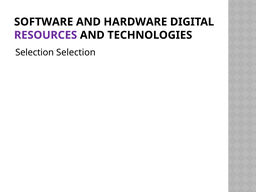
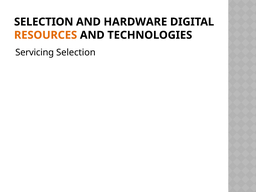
SOFTWARE at (44, 22): SOFTWARE -> SELECTION
RESOURCES colour: purple -> orange
Selection at (35, 53): Selection -> Servicing
